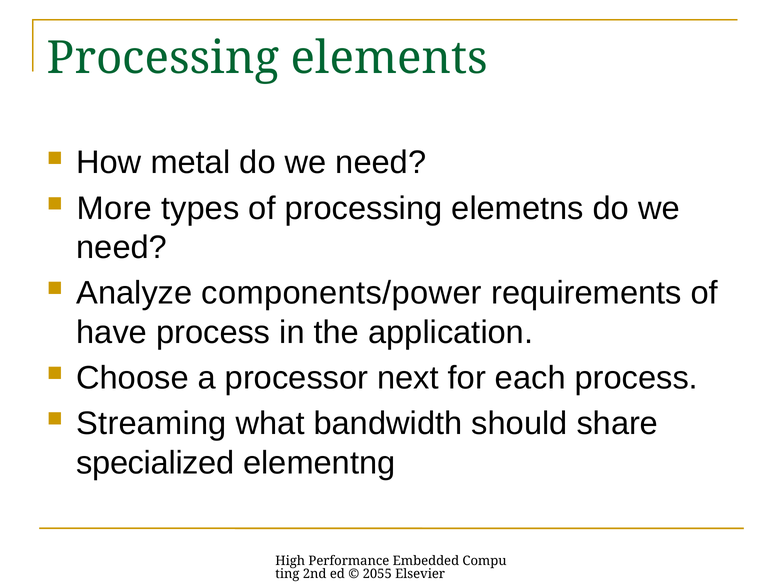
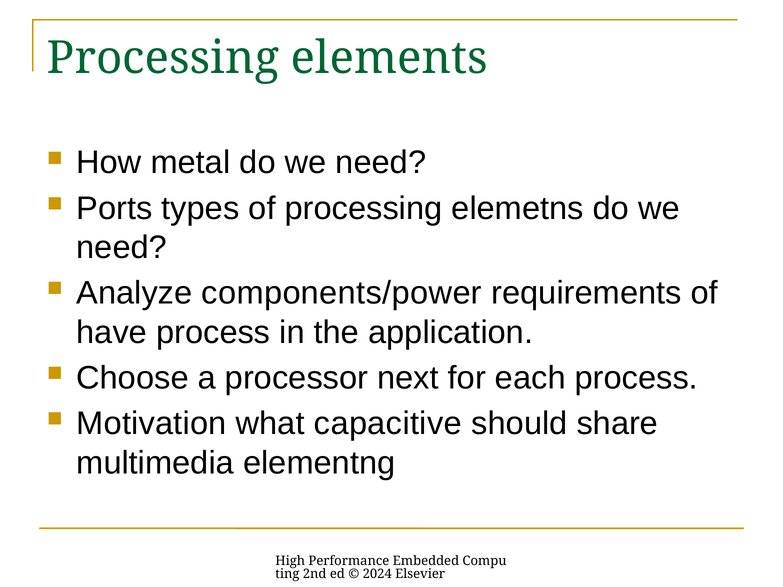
More: More -> Ports
Streaming: Streaming -> Motivation
bandwidth: bandwidth -> capacitive
specialized: specialized -> multimedia
2055: 2055 -> 2024
